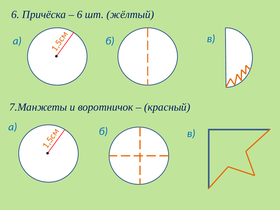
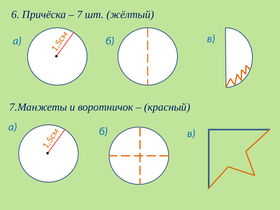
6 at (80, 14): 6 -> 7
